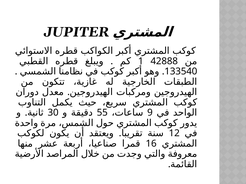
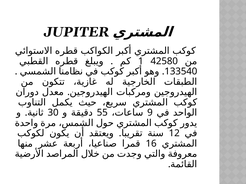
42888: 42888 -> 42580
